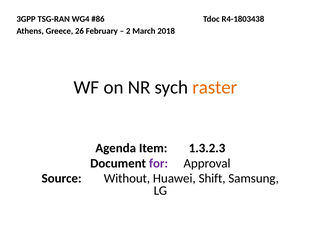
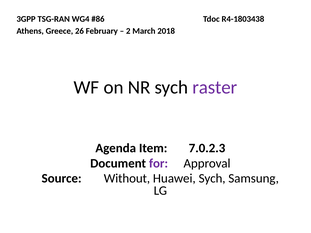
raster colour: orange -> purple
1.3.2.3: 1.3.2.3 -> 7.0.2.3
Huawei Shift: Shift -> Sych
